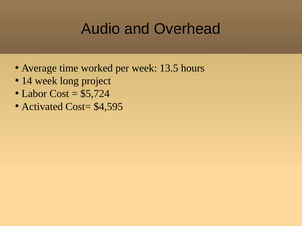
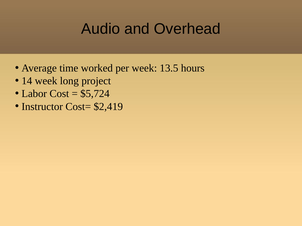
Activated: Activated -> Instructor
$4,595: $4,595 -> $2,419
